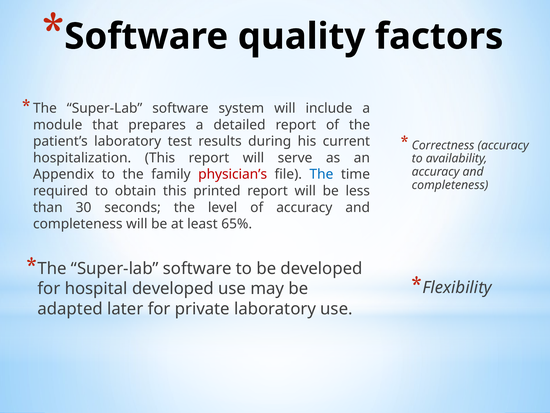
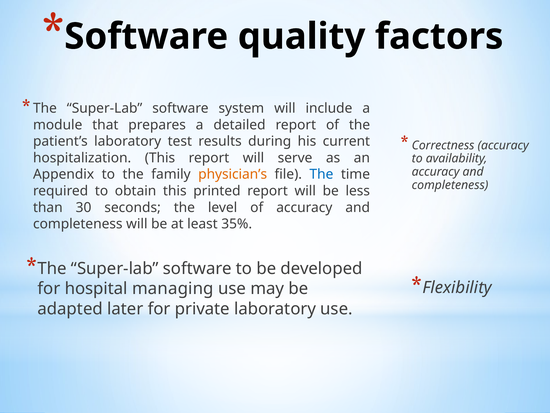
physician’s colour: red -> orange
65%: 65% -> 35%
hospital developed: developed -> managing
